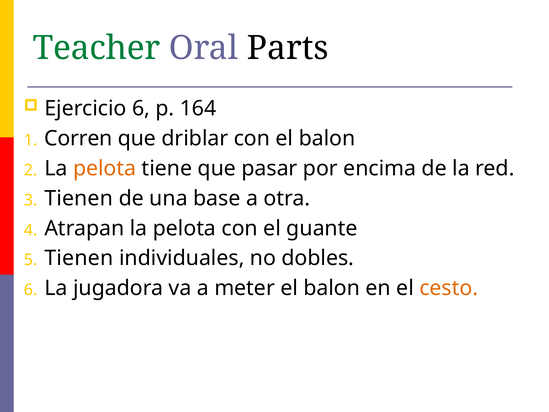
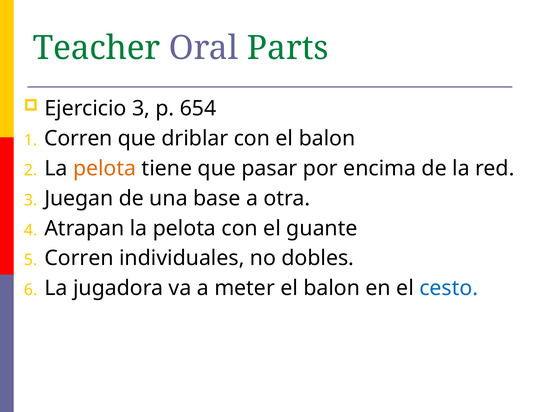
Parts colour: black -> green
Ejercicio 6: 6 -> 3
164: 164 -> 654
Tienen at (79, 198): Tienen -> Juegan
Tienen at (79, 258): Tienen -> Corren
cesto colour: orange -> blue
